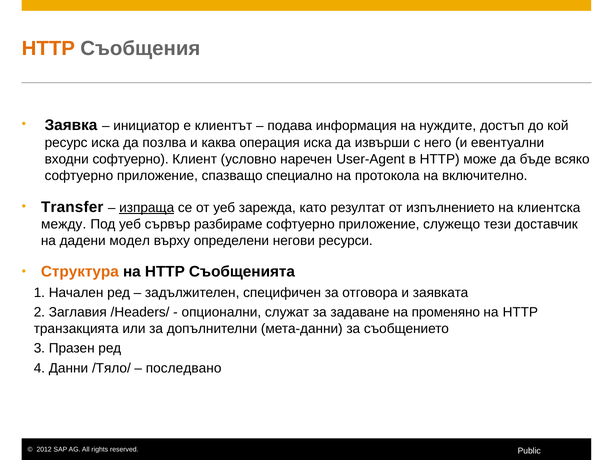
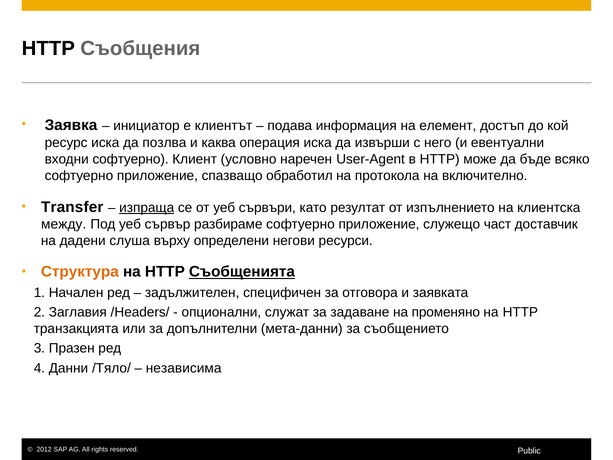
HTTP at (48, 48) colour: orange -> black
нуждите: нуждите -> елемент
специално: специално -> обработил
зарежда: зарежда -> сървъри
тези: тези -> част
модел: модел -> слуша
Съобщенията underline: none -> present
последвано: последвано -> независима
